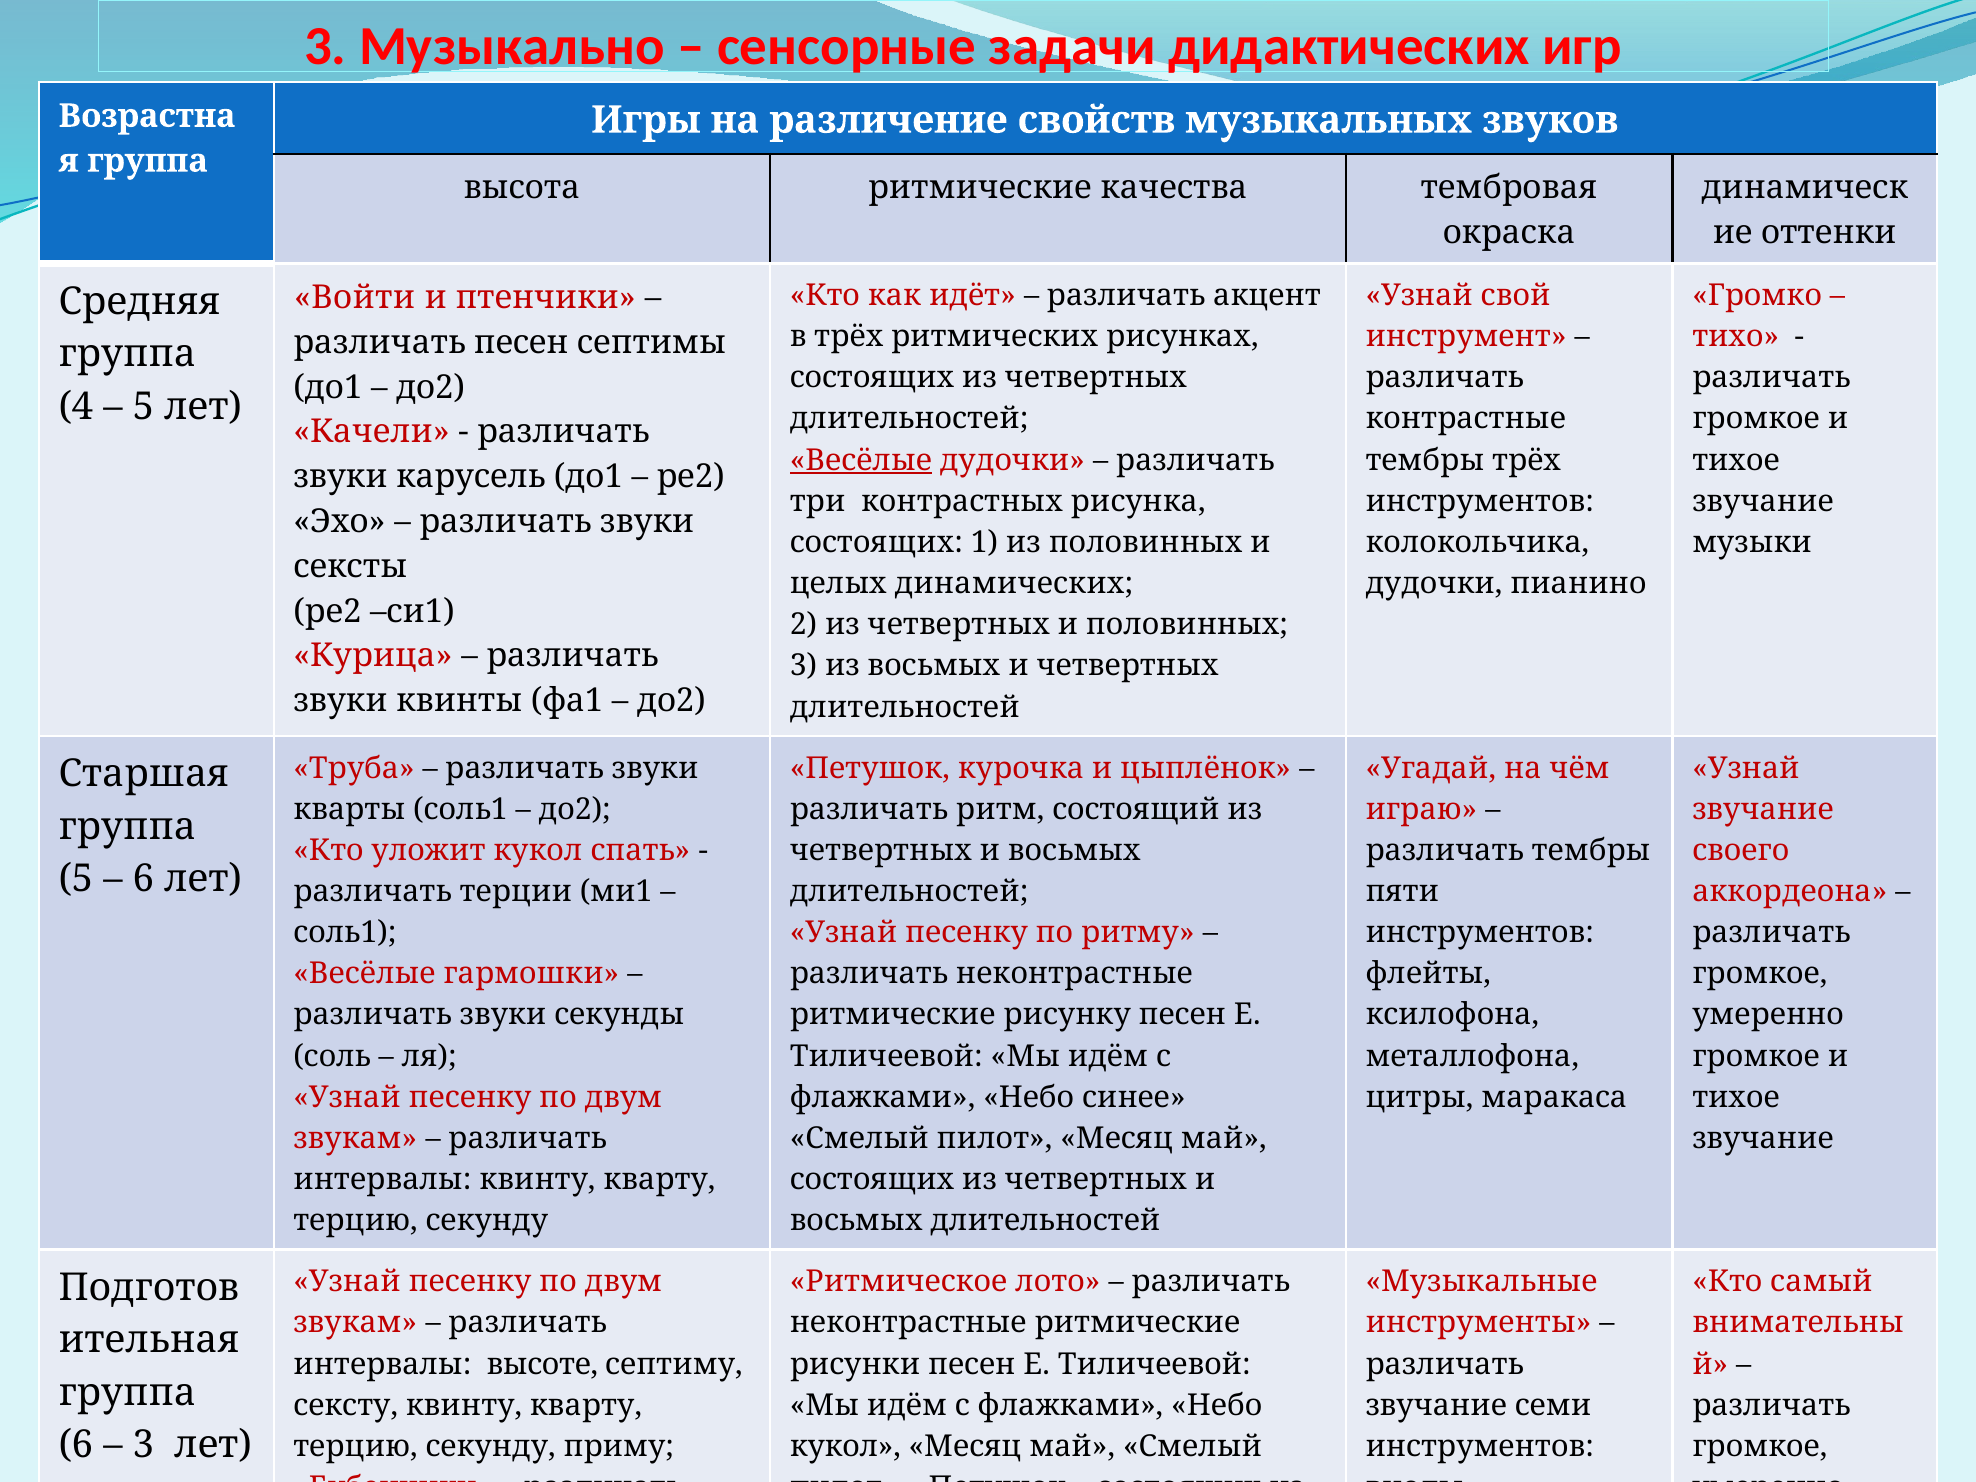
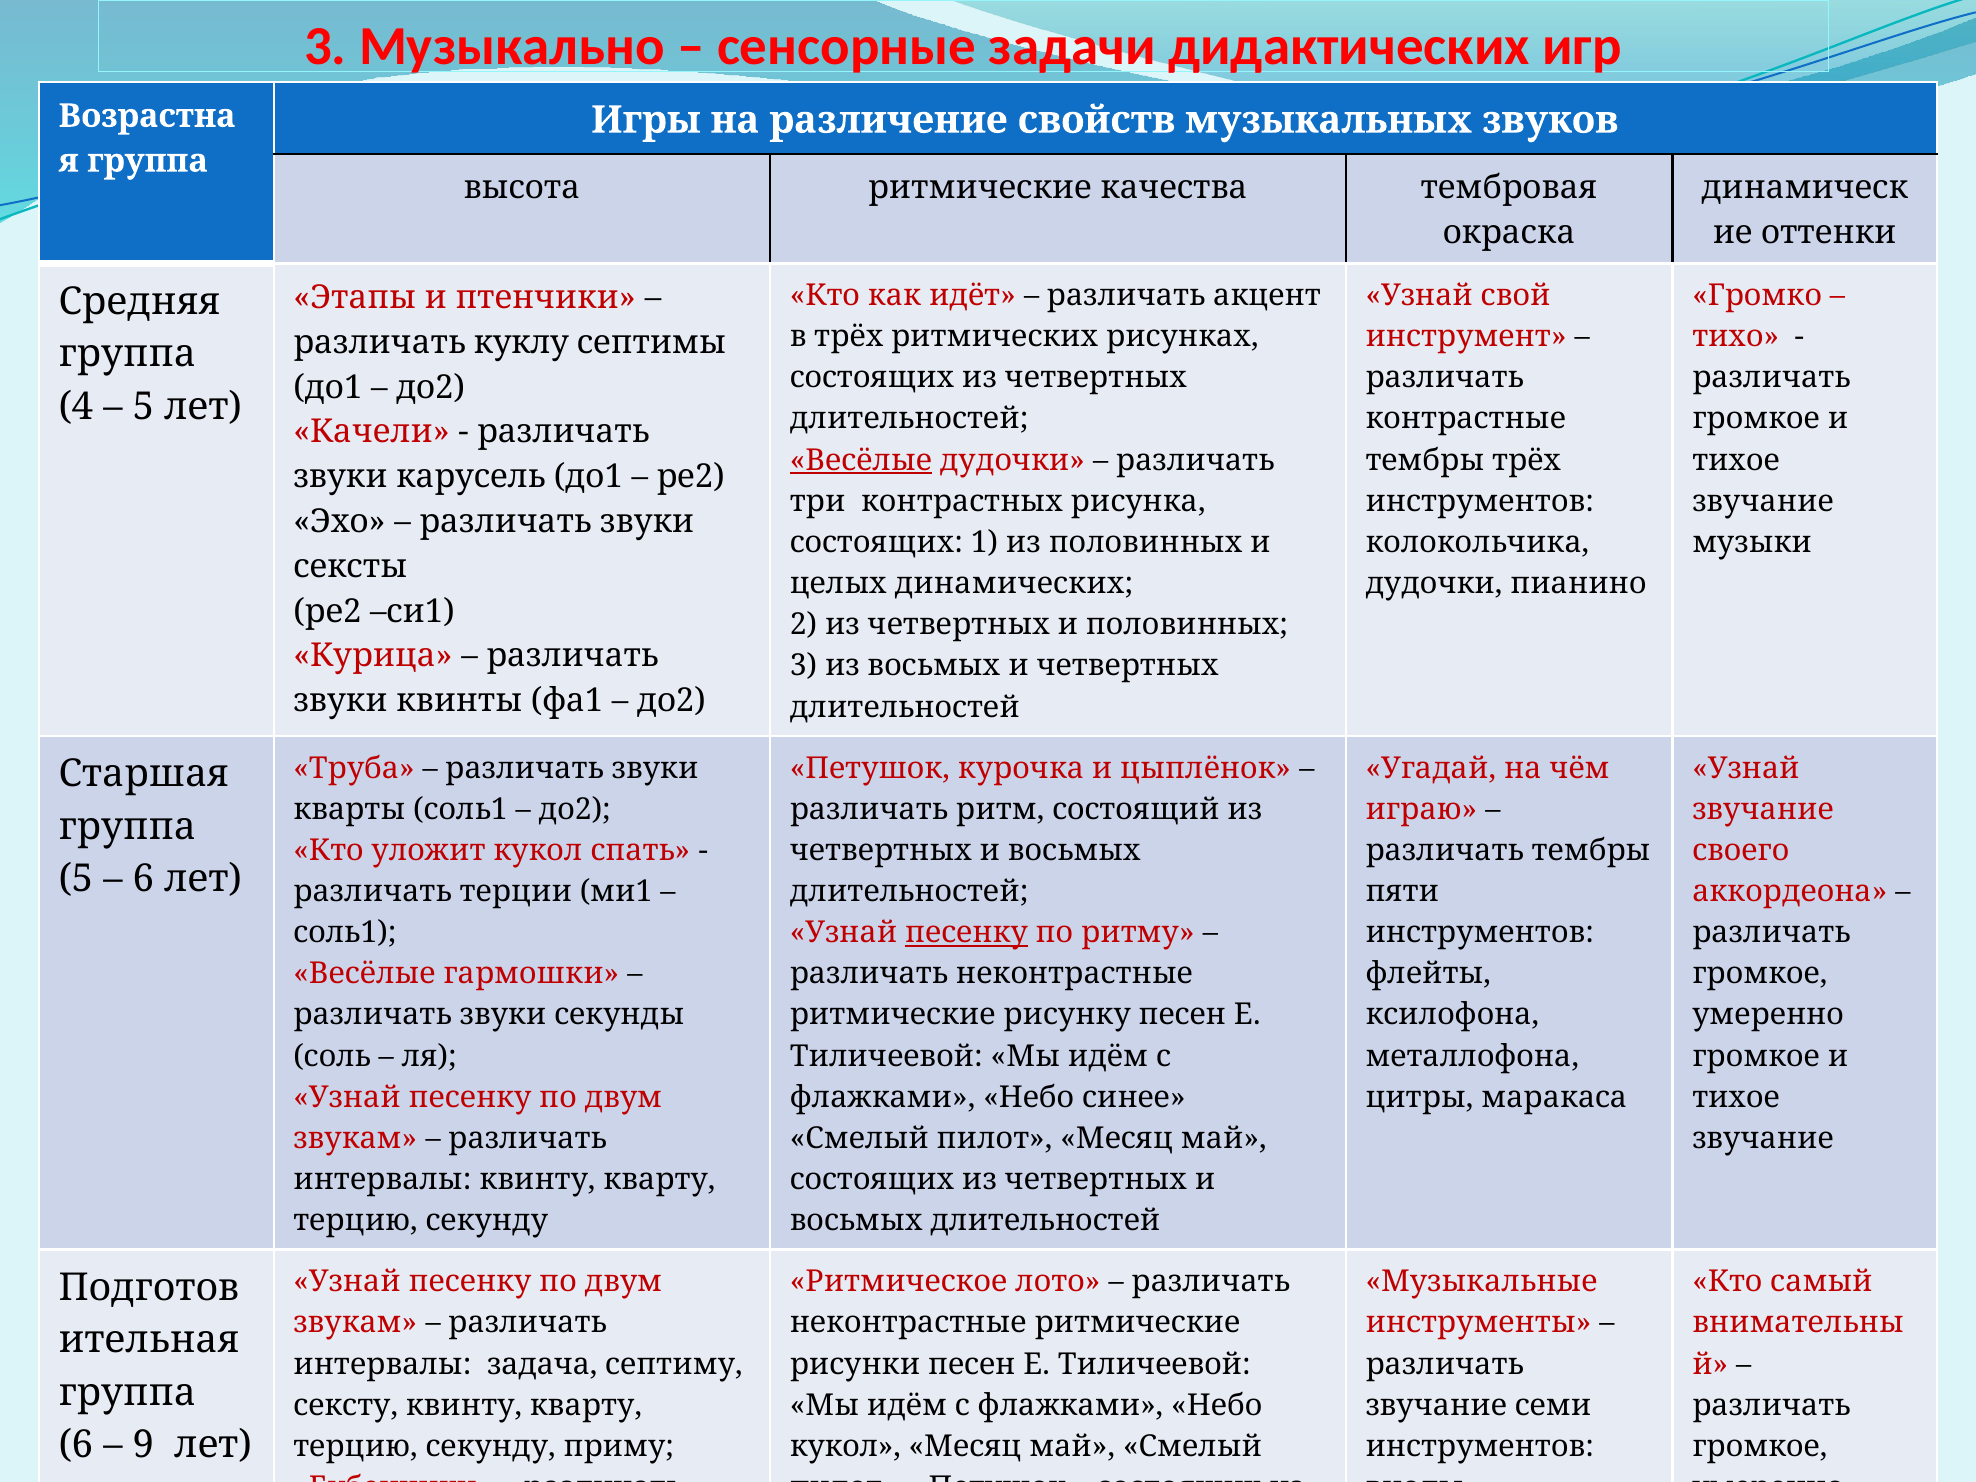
Войти: Войти -> Этапы
различать песен: песен -> куклу
песенку at (966, 933) underline: none -> present
высоте: высоте -> задача
3 at (143, 1445): 3 -> 9
